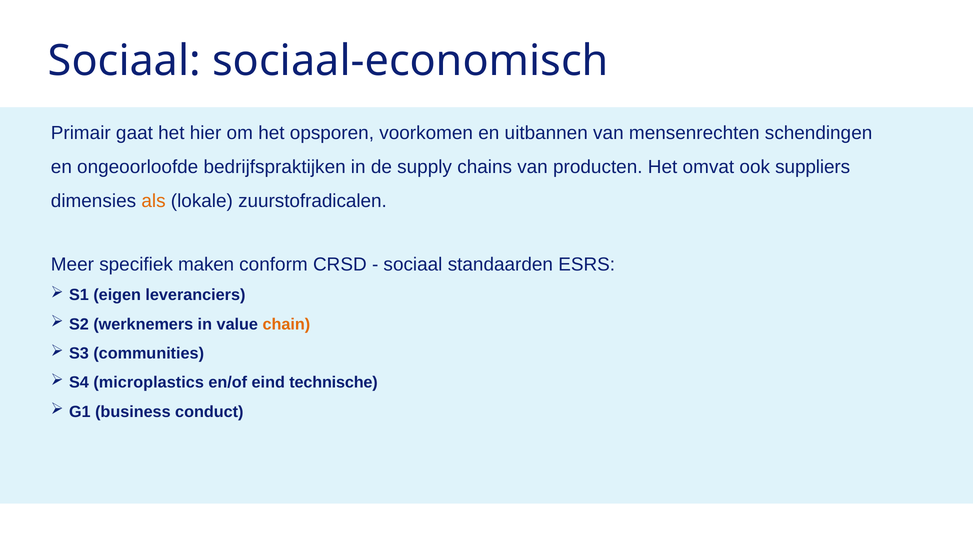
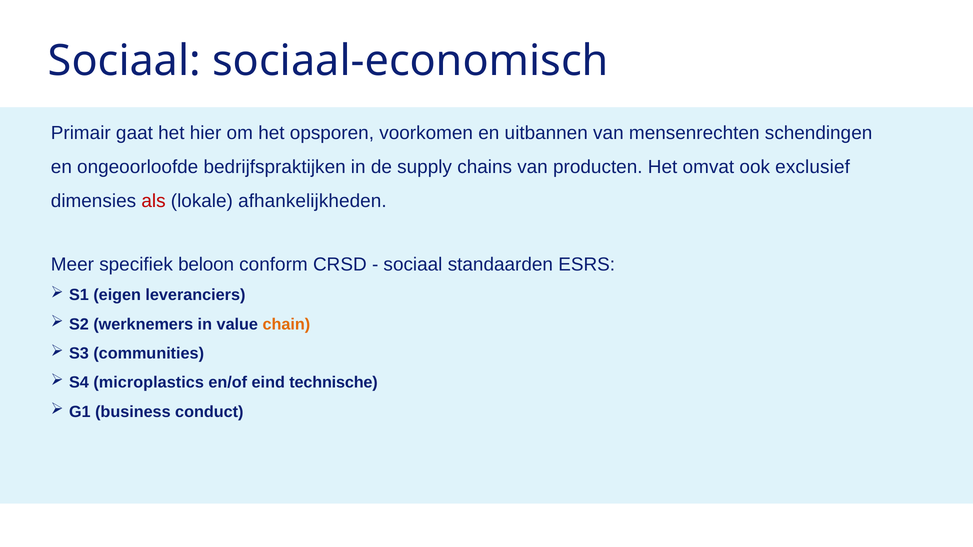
suppliers: suppliers -> exclusief
als colour: orange -> red
zuurstofradicalen: zuurstofradicalen -> afhankelijkheden
maken: maken -> beloon
